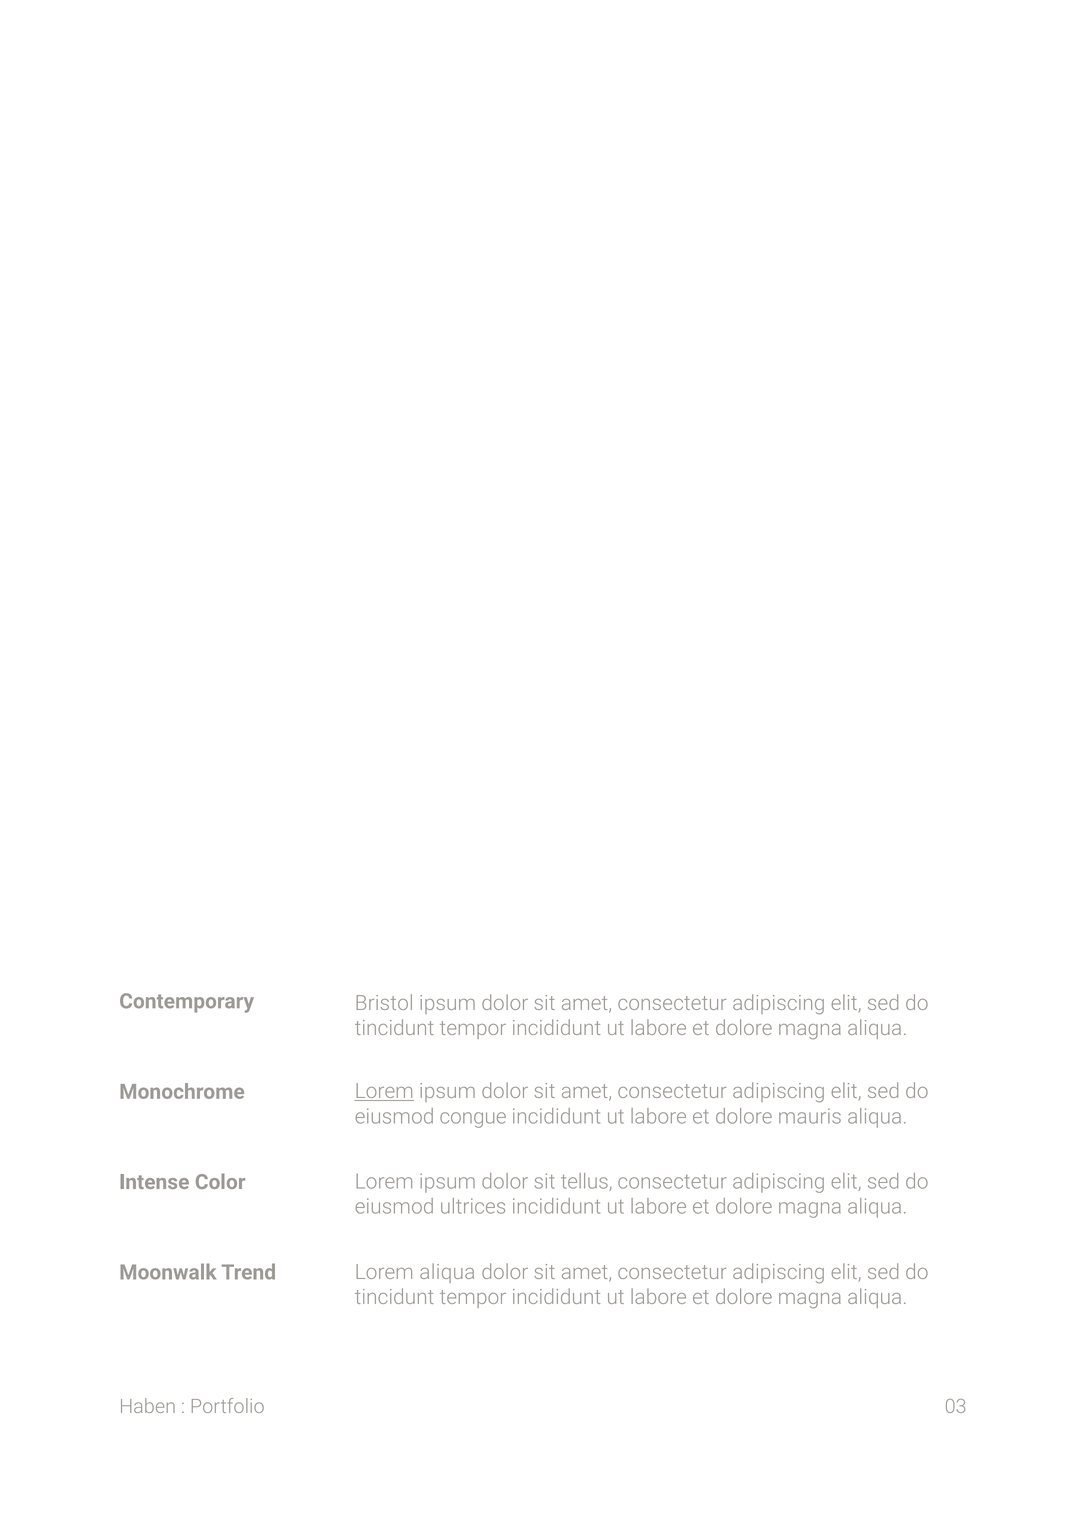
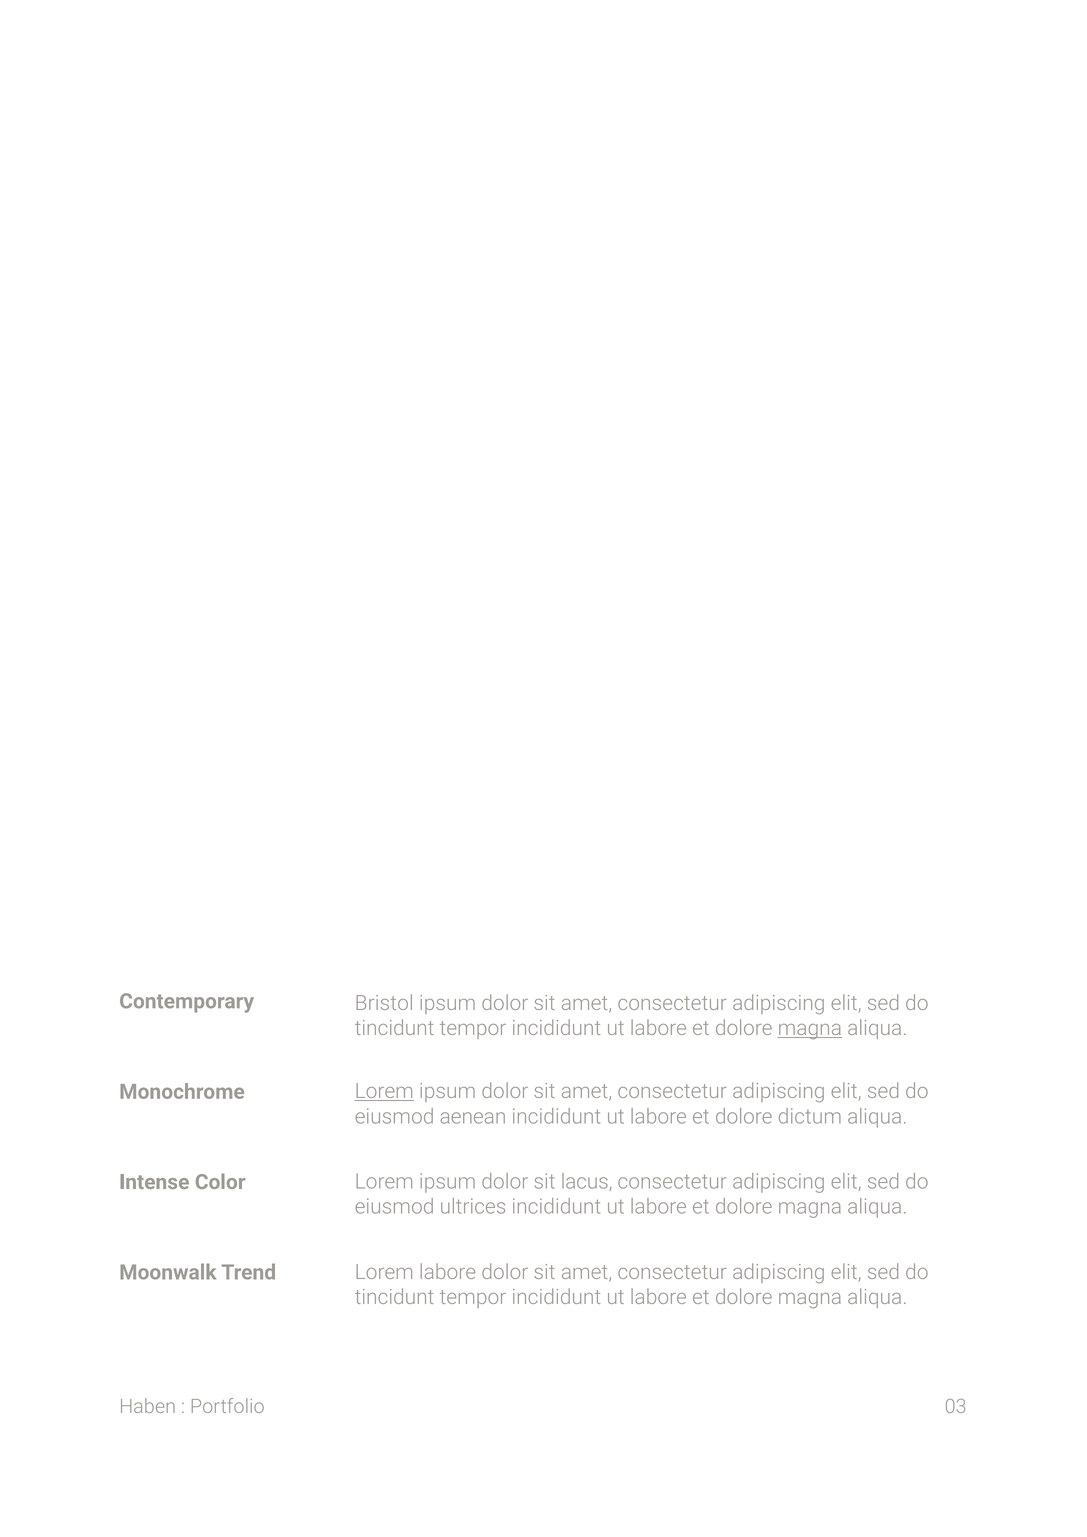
magna at (810, 1029) underline: none -> present
congue: congue -> aenean
mauris: mauris -> dictum
tellus: tellus -> lacus
Lorem aliqua: aliqua -> labore
